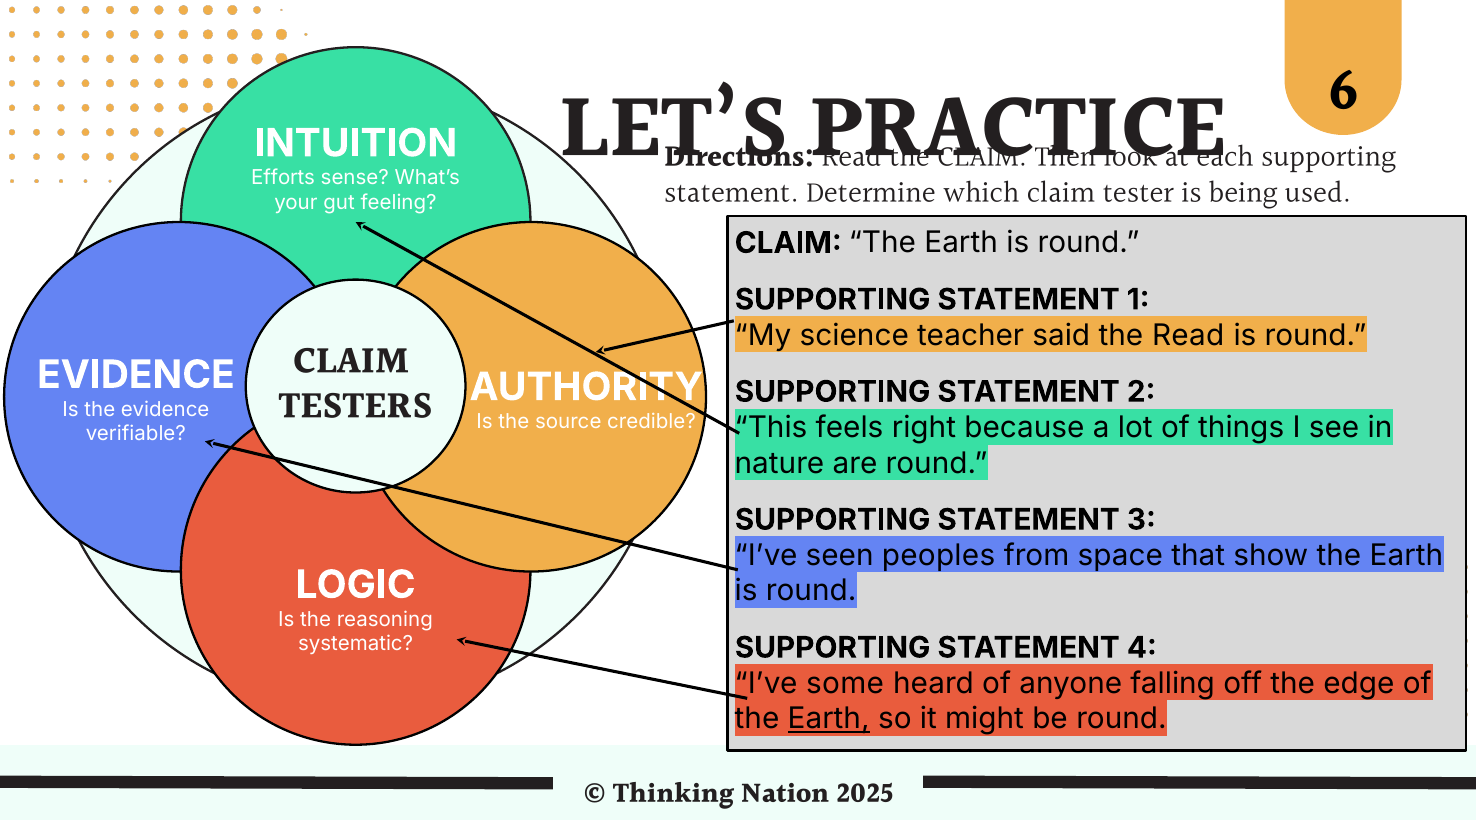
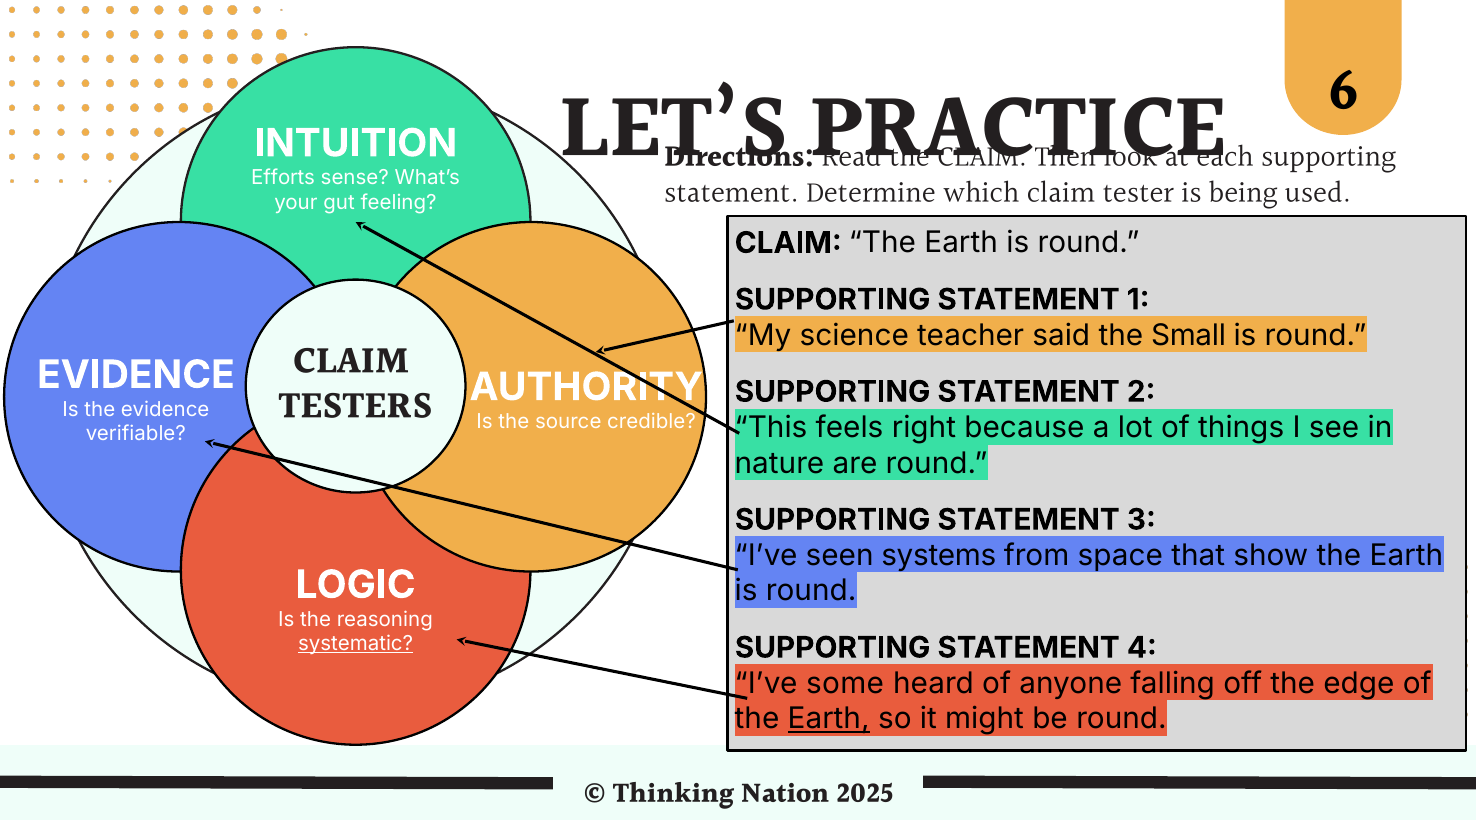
the Read: Read -> Small
peoples: peoples -> systems
systematic underline: none -> present
